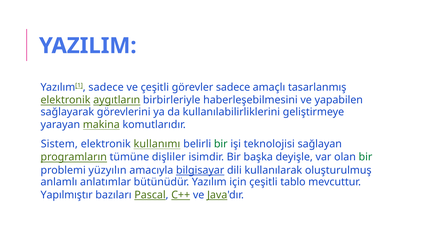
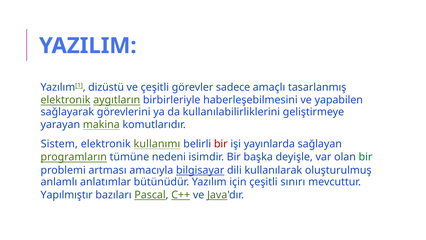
Yazılım[1 sadece: sadece -> dizüstü
bir at (221, 144) colour: green -> red
teknolojisi: teknolojisi -> yayınlarda
dişliler: dişliler -> nedeni
yüzyılın: yüzyılın -> artması
tablo: tablo -> sınırı
